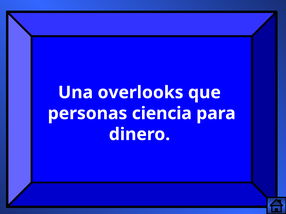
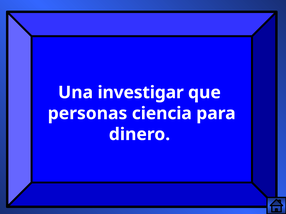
overlooks: overlooks -> investigar
